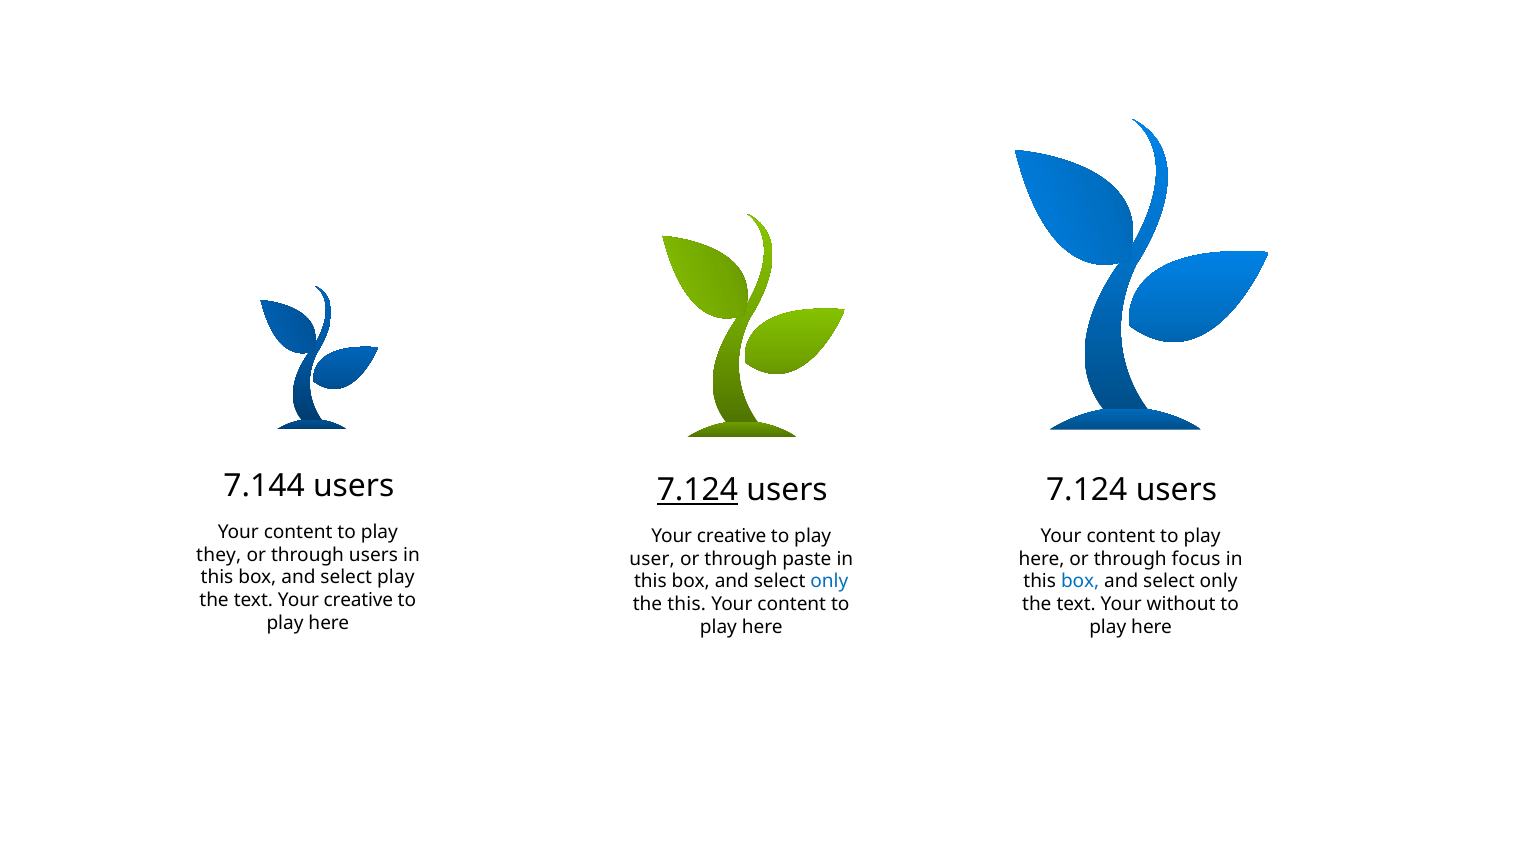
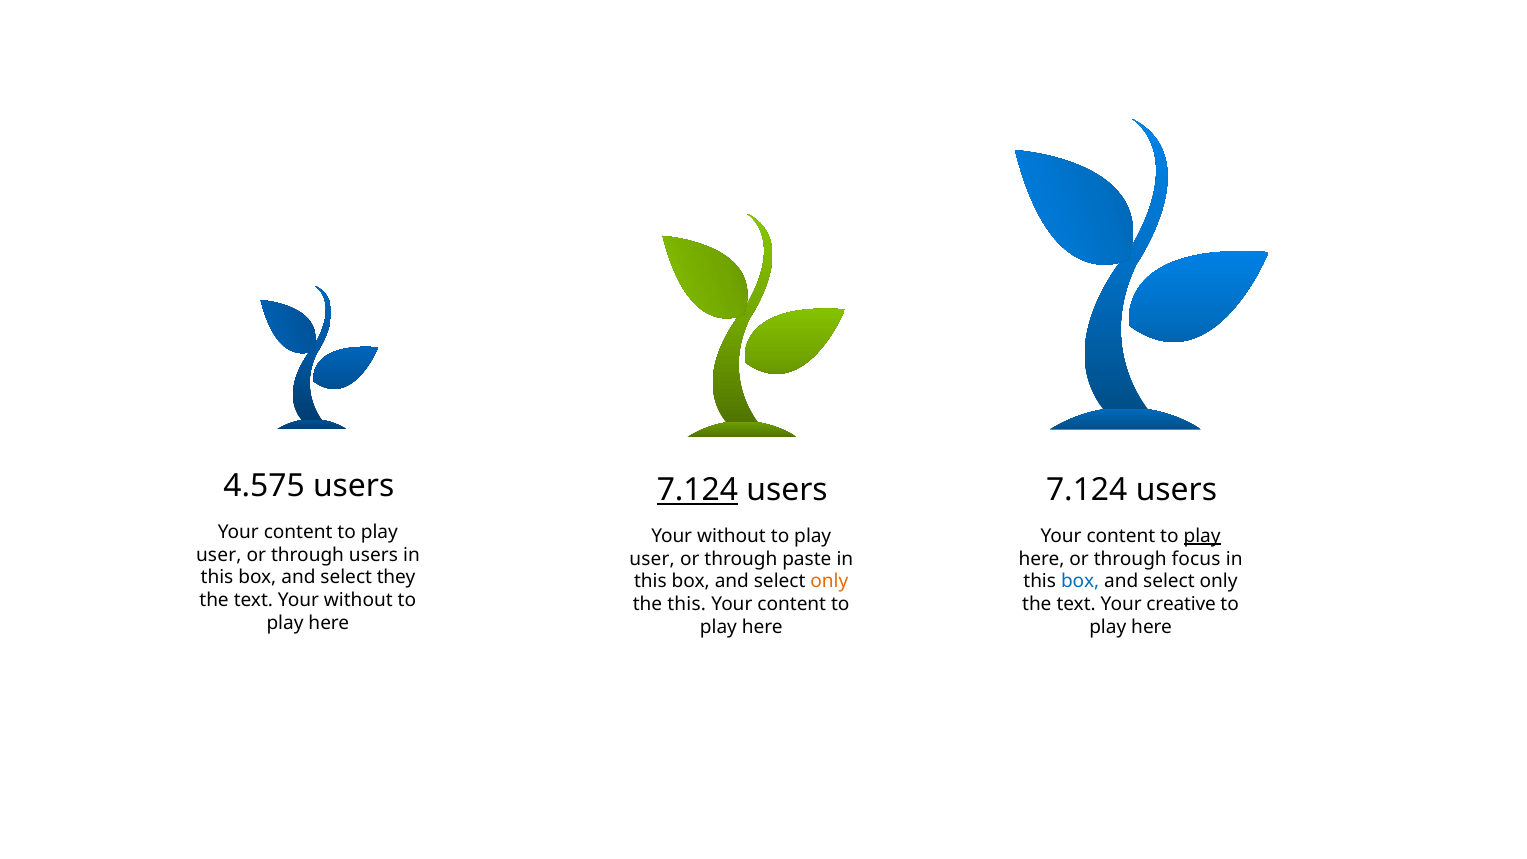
7.144: 7.144 -> 4.575
creative at (732, 536): creative -> without
play at (1202, 536) underline: none -> present
they at (219, 555): they -> user
select play: play -> they
only at (829, 582) colour: blue -> orange
text Your creative: creative -> without
without: without -> creative
